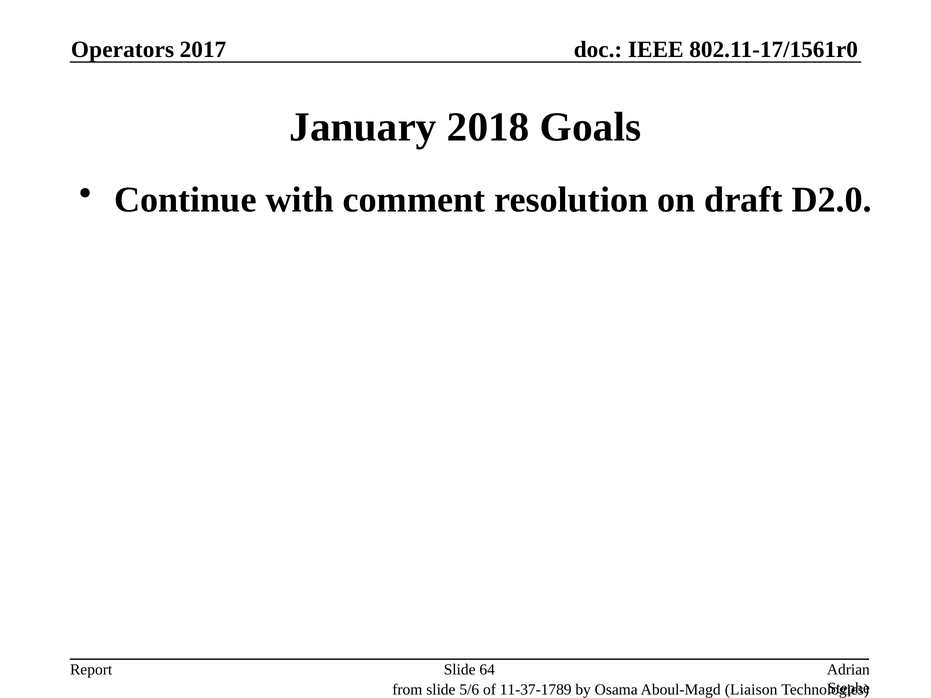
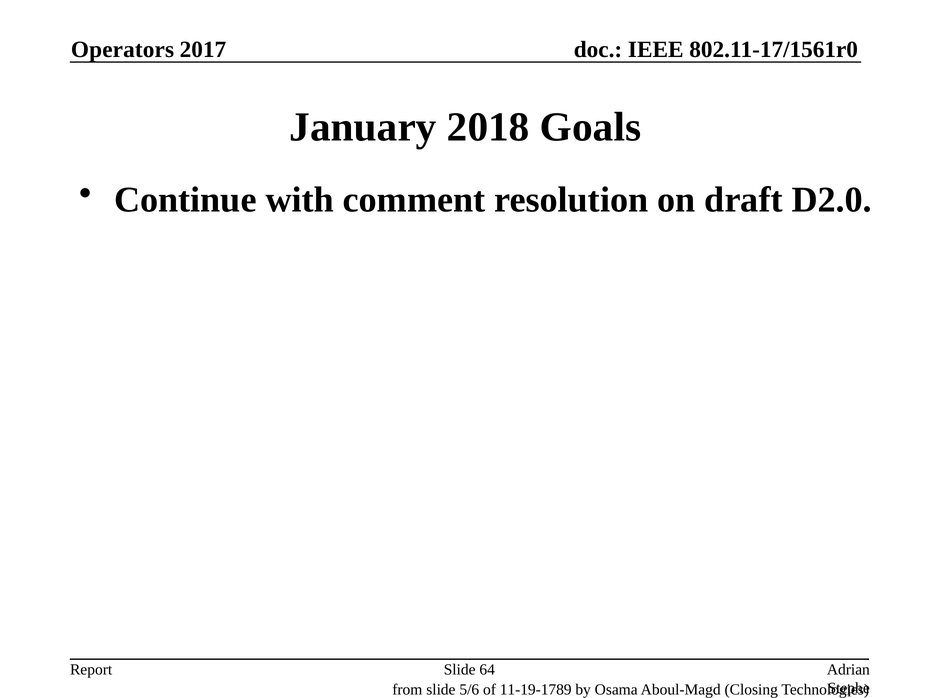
11-37-1789: 11-37-1789 -> 11-19-1789
Liaison: Liaison -> Closing
